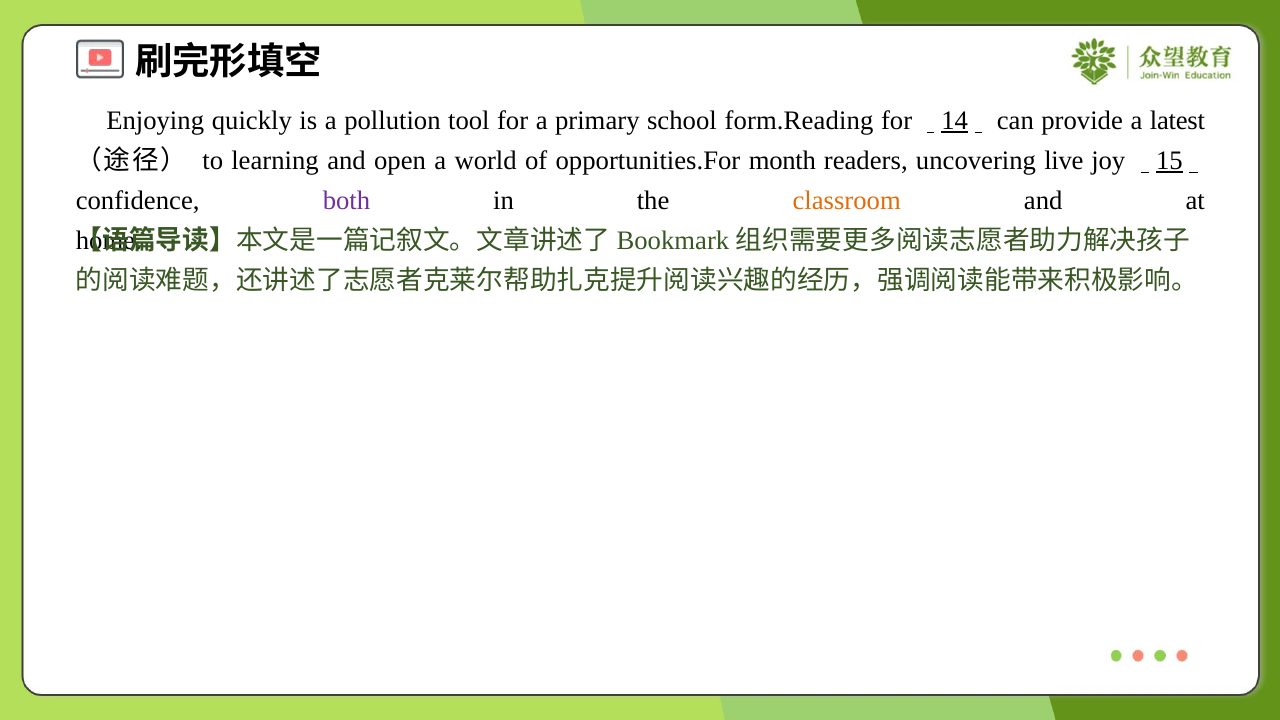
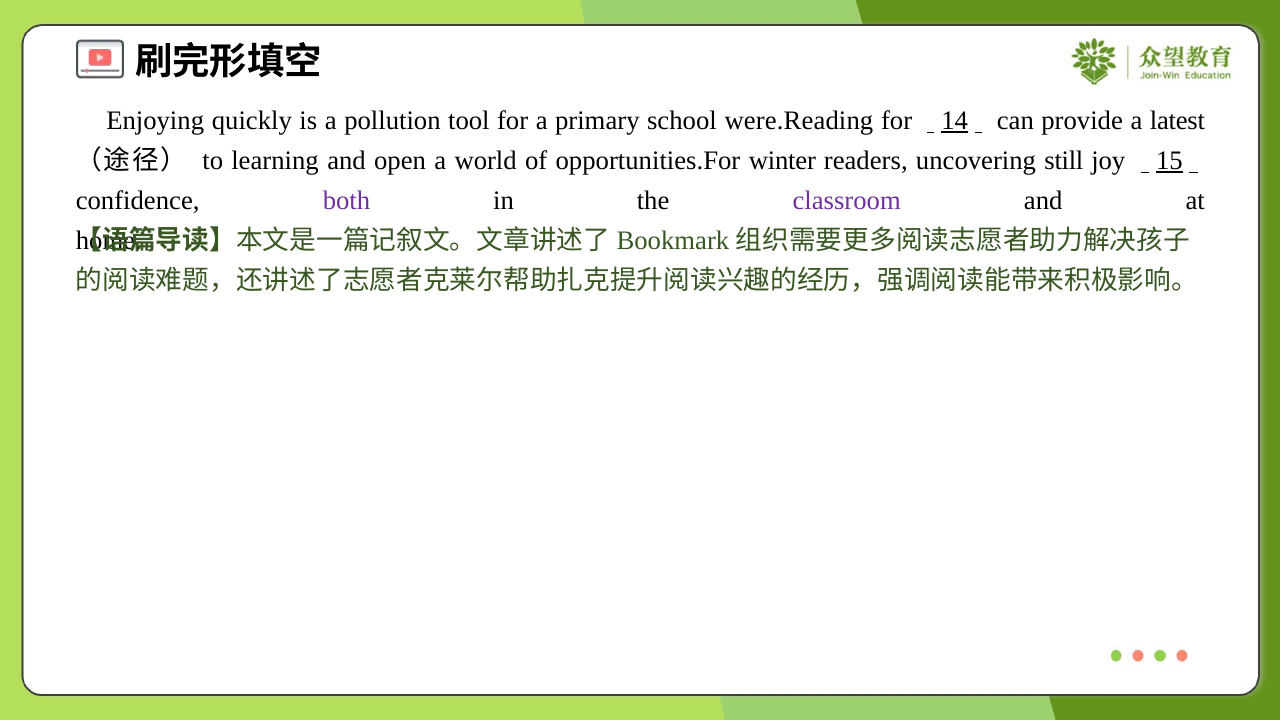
form.Reading: form.Reading -> were.Reading
month: month -> winter
live: live -> still
classroom colour: orange -> purple
